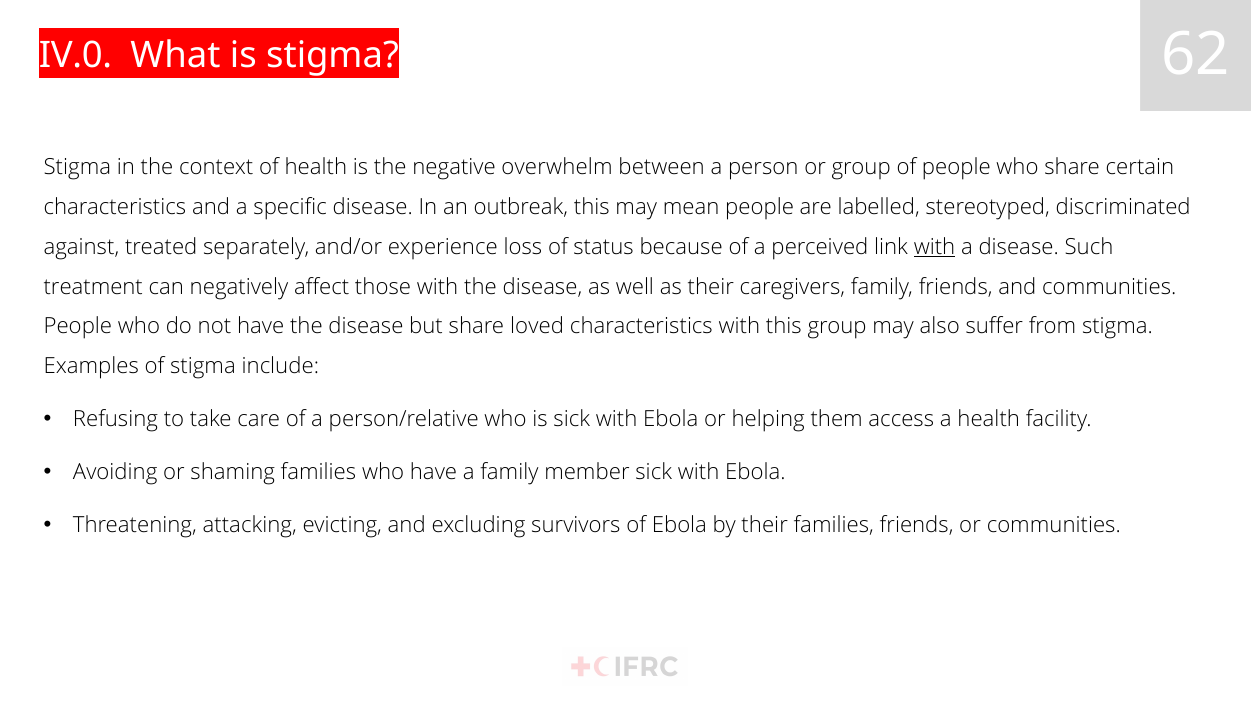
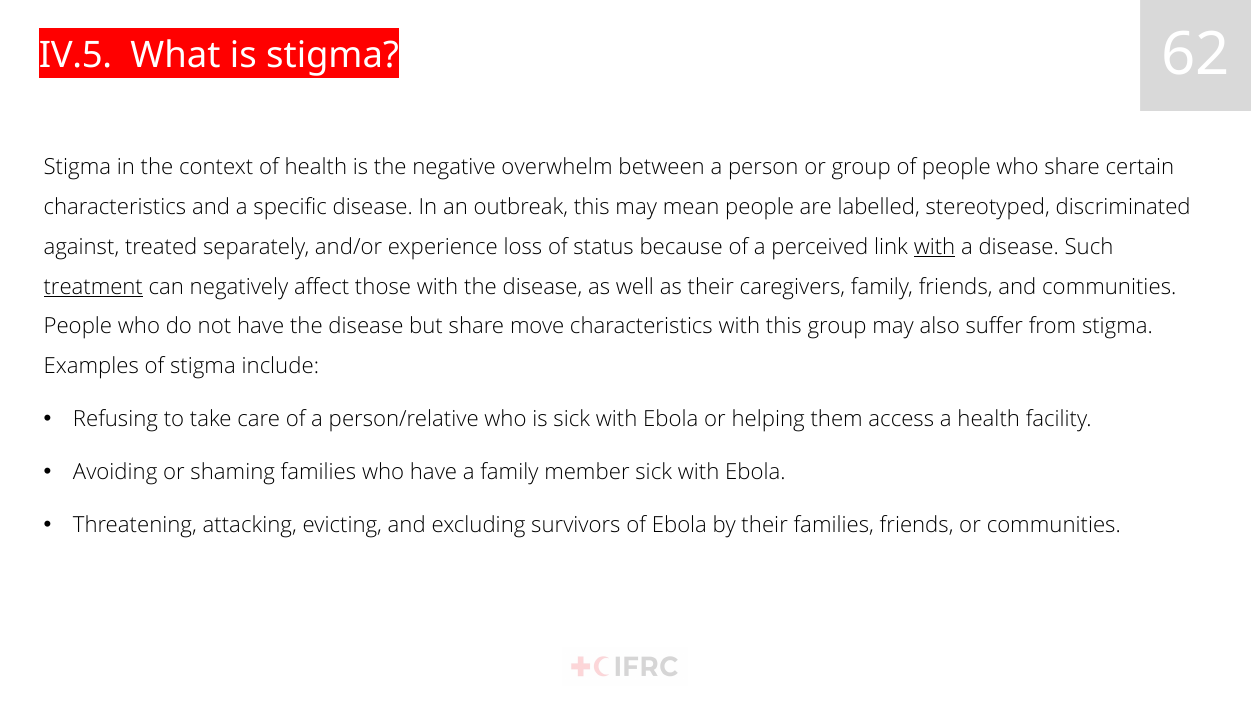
IV.0: IV.0 -> IV.5
treatment underline: none -> present
loved: loved -> move
